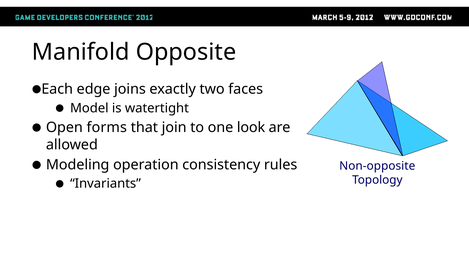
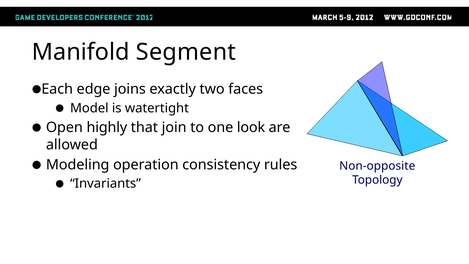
Opposite: Opposite -> Segment
forms: forms -> highly
